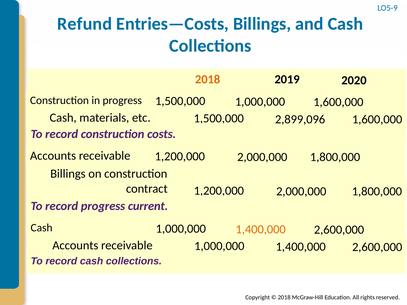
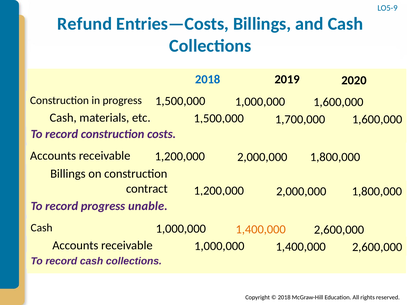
2018 at (208, 80) colour: orange -> blue
2,899,096: 2,899,096 -> 1,700,000
current: current -> unable
